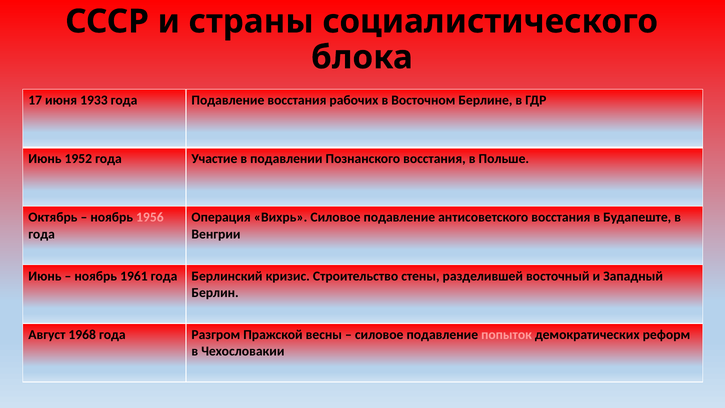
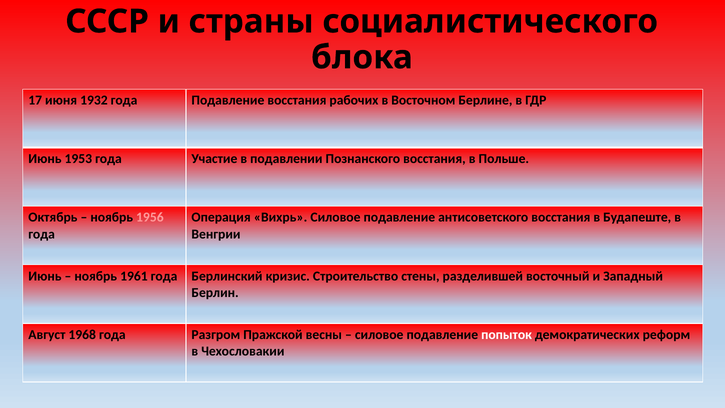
1933: 1933 -> 1932
1952: 1952 -> 1953
попыток colour: pink -> white
